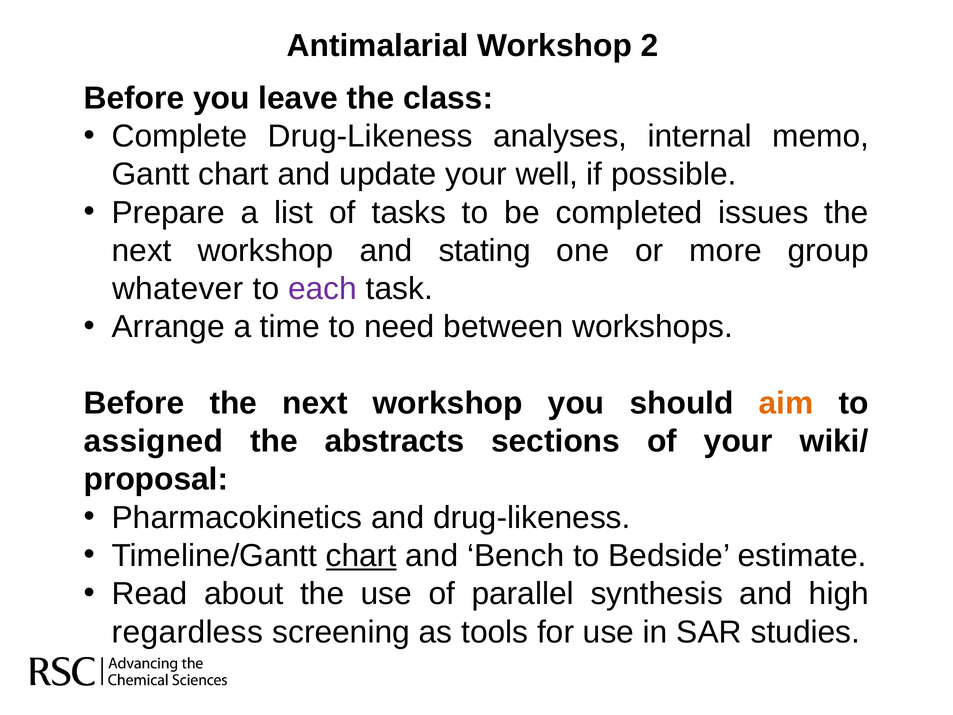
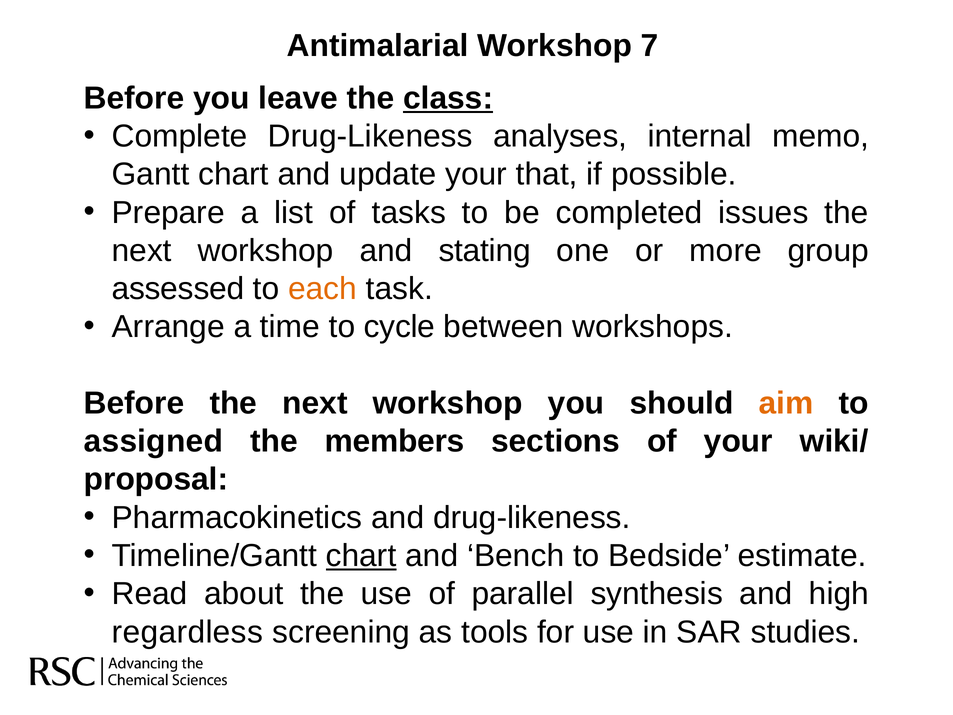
2: 2 -> 7
class underline: none -> present
well: well -> that
whatever: whatever -> assessed
each colour: purple -> orange
need: need -> cycle
abstracts: abstracts -> members
